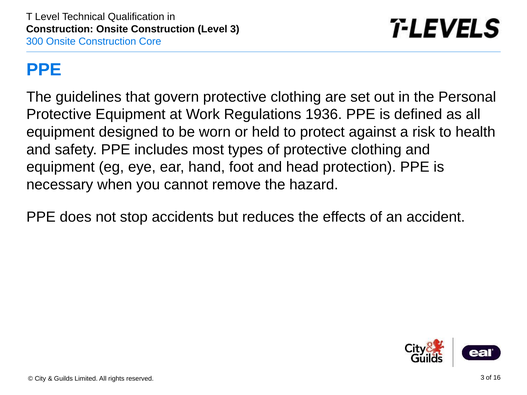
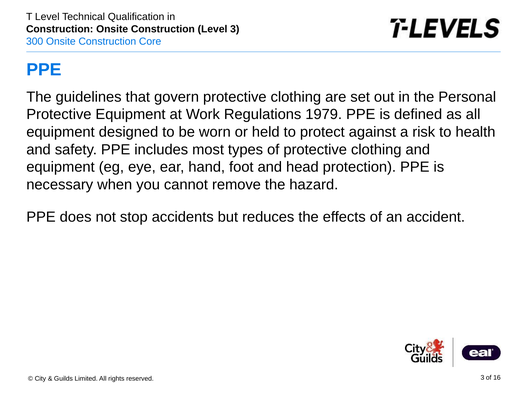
1936: 1936 -> 1979
